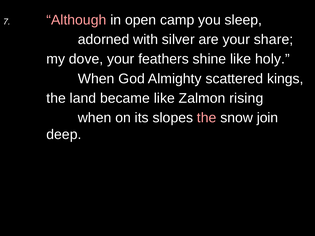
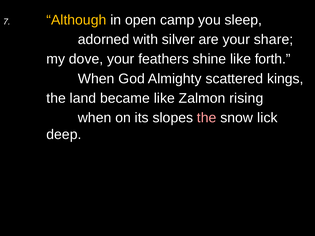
Although colour: pink -> yellow
holy: holy -> forth
join: join -> lick
